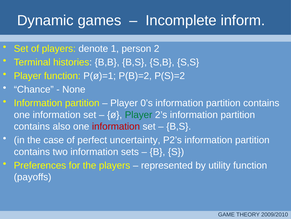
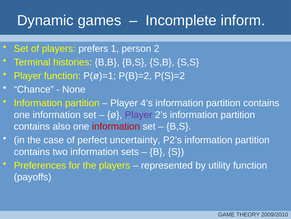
denote: denote -> prefers
0’s: 0’s -> 4’s
Player at (139, 114) colour: green -> purple
